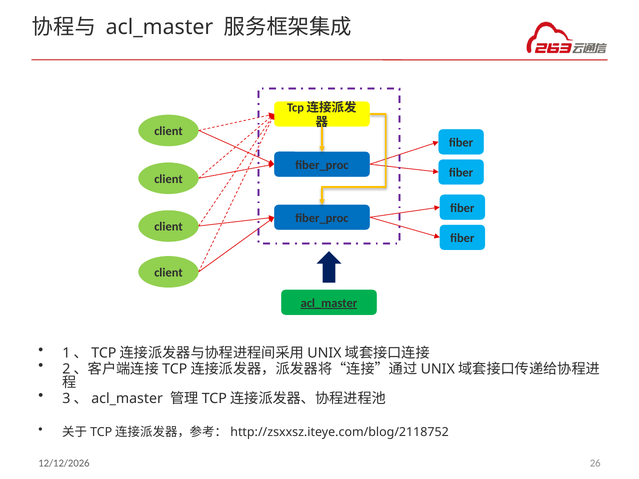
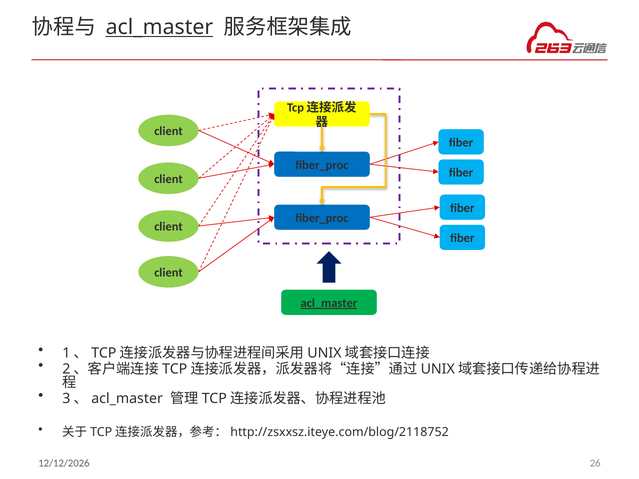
acl_master at (159, 27) underline: none -> present
